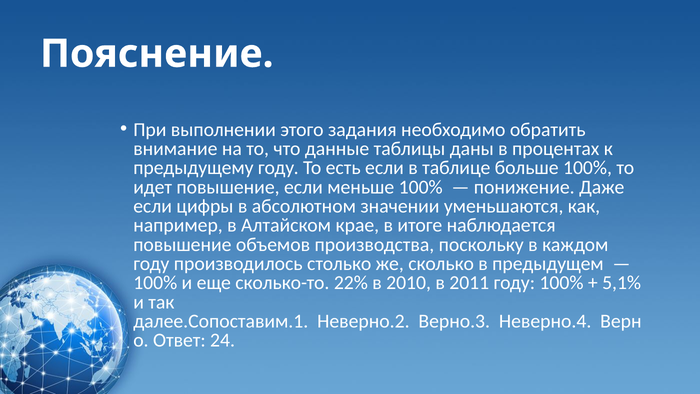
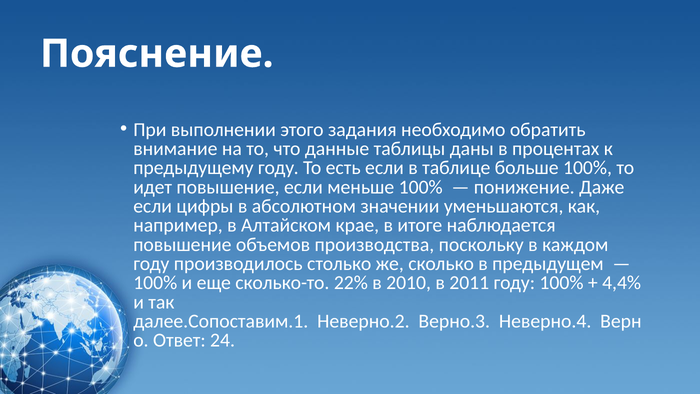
5,1%: 5,1% -> 4,4%
